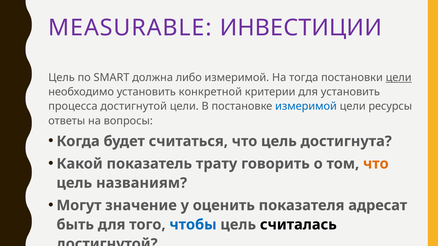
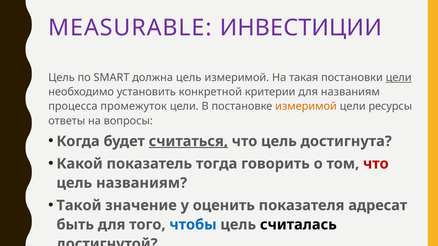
должна либо: либо -> цель
тогда: тогда -> такая
для установить: установить -> названиям
процесса достигнутой: достигнутой -> промежуток
измеримой at (306, 107) colour: blue -> orange
считаться underline: none -> present
трату: трату -> тогда
что at (376, 164) colour: orange -> red
Могут: Могут -> Такой
